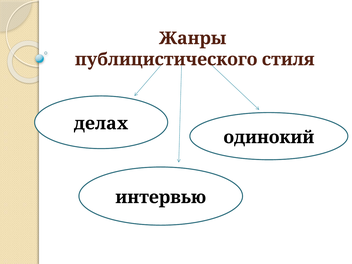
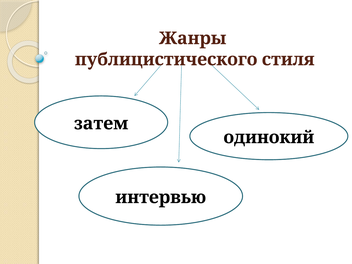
делах: делах -> затем
